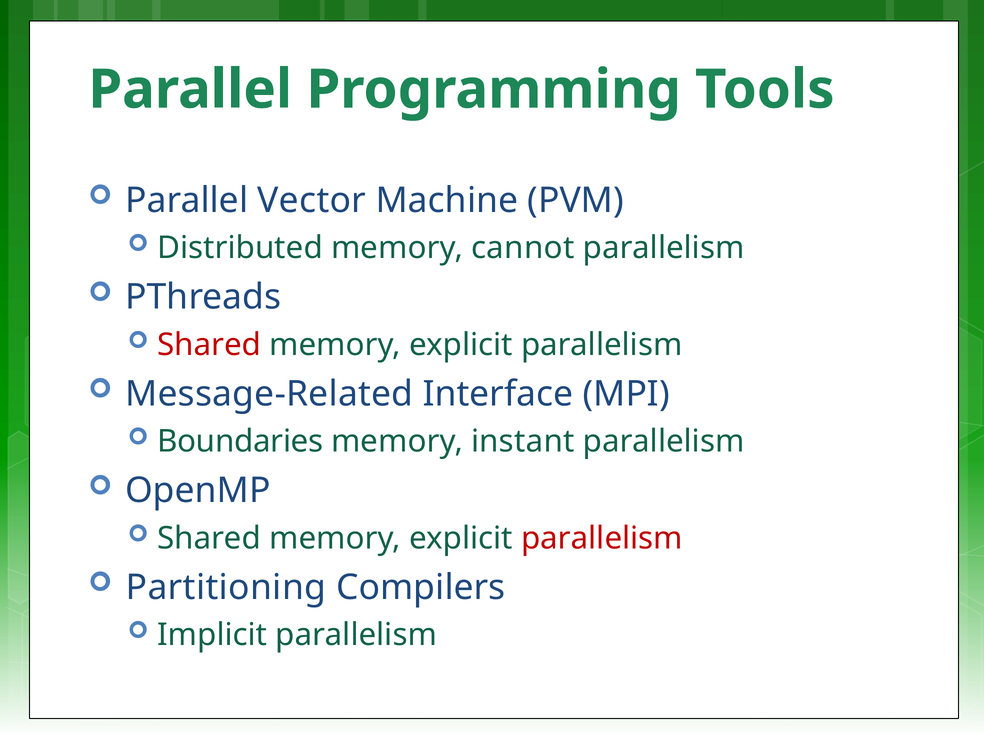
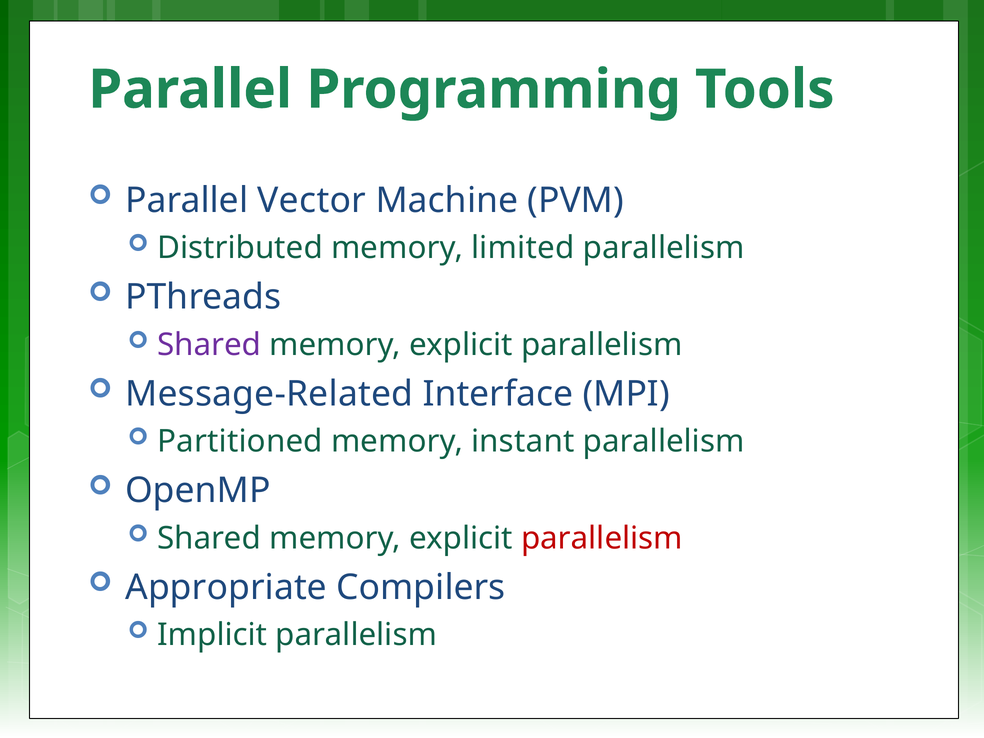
cannot: cannot -> limited
Shared at (209, 345) colour: red -> purple
Boundaries: Boundaries -> Partitioned
Partitioning: Partitioning -> Appropriate
